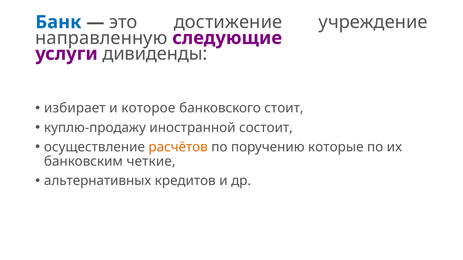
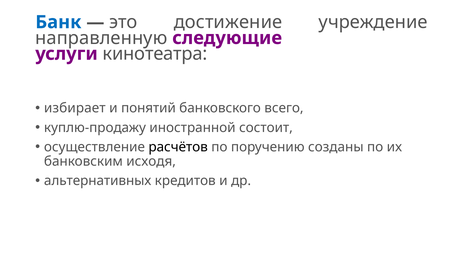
дивиденды: дивиденды -> кинотеатра
которое: которое -> понятий
стоит: стоит -> всего
расчётов colour: orange -> black
которые: которые -> созданы
четкие: четкие -> исходя
